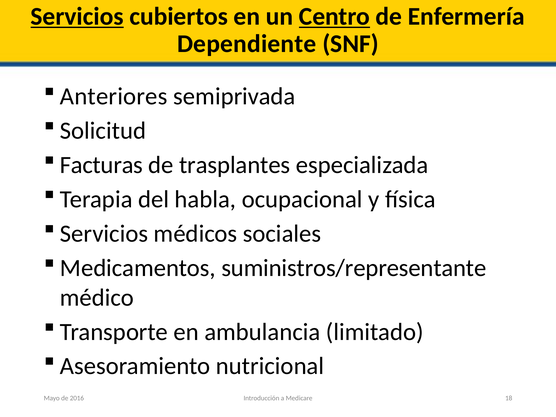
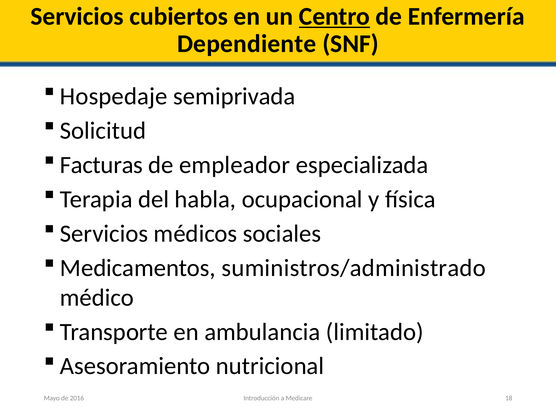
Servicios at (77, 16) underline: present -> none
Anteriores: Anteriores -> Hospedaje
trasplantes: trasplantes -> empleador
suministros/representante: suministros/representante -> suministros/administrado
